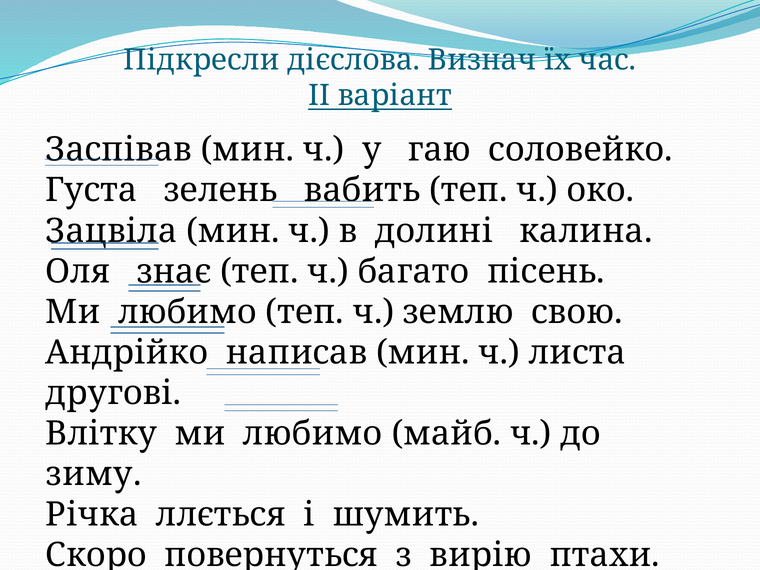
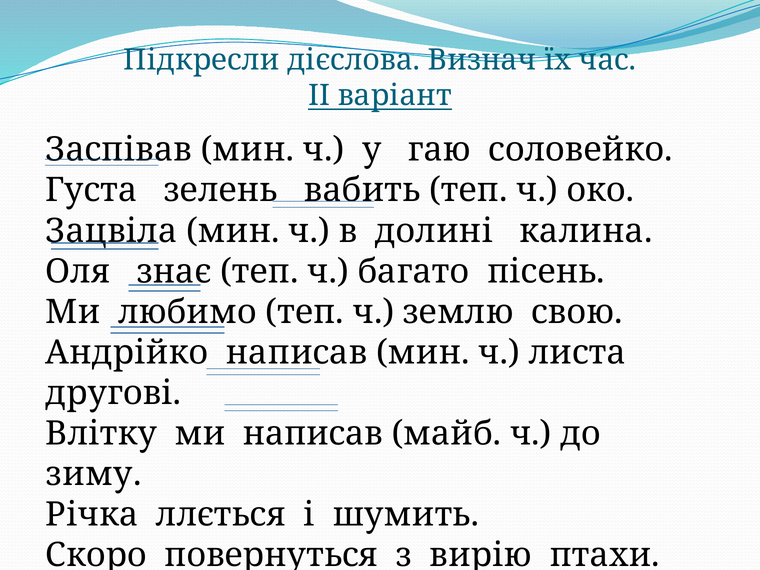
Влітку ми любимо: любимо -> написав
